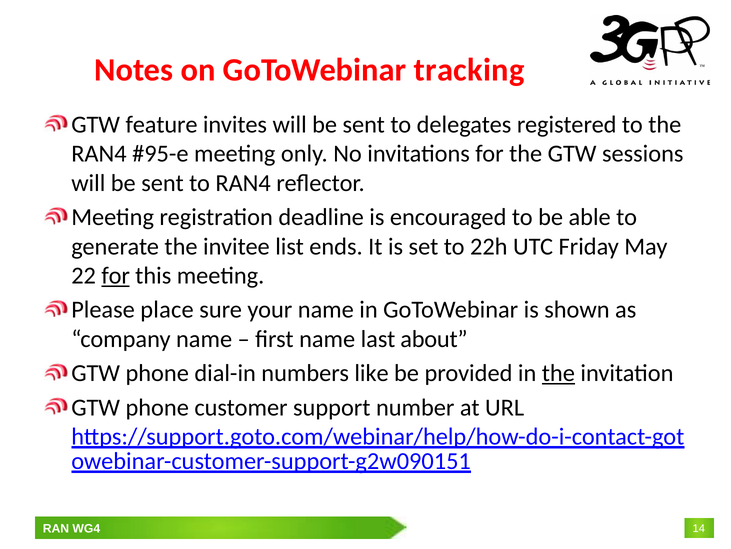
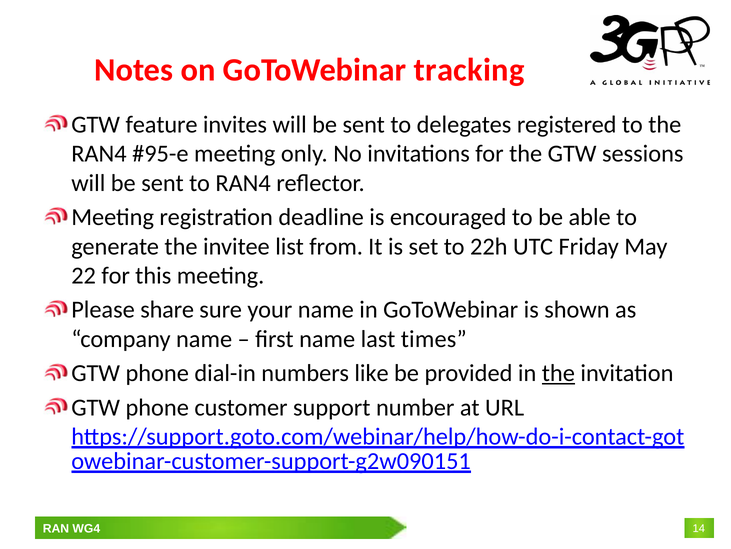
ends: ends -> from
for at (116, 275) underline: present -> none
place: place -> share
about: about -> times
